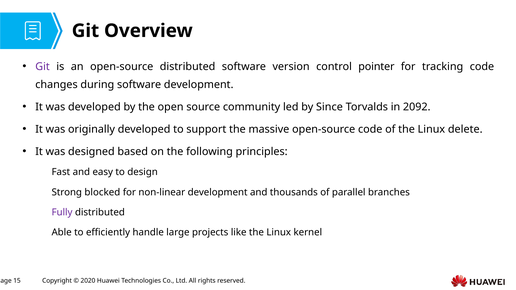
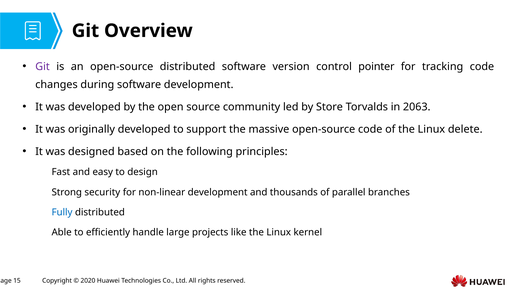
Since: Since -> Store
2092: 2092 -> 2063
blocked: blocked -> security
Fully colour: purple -> blue
